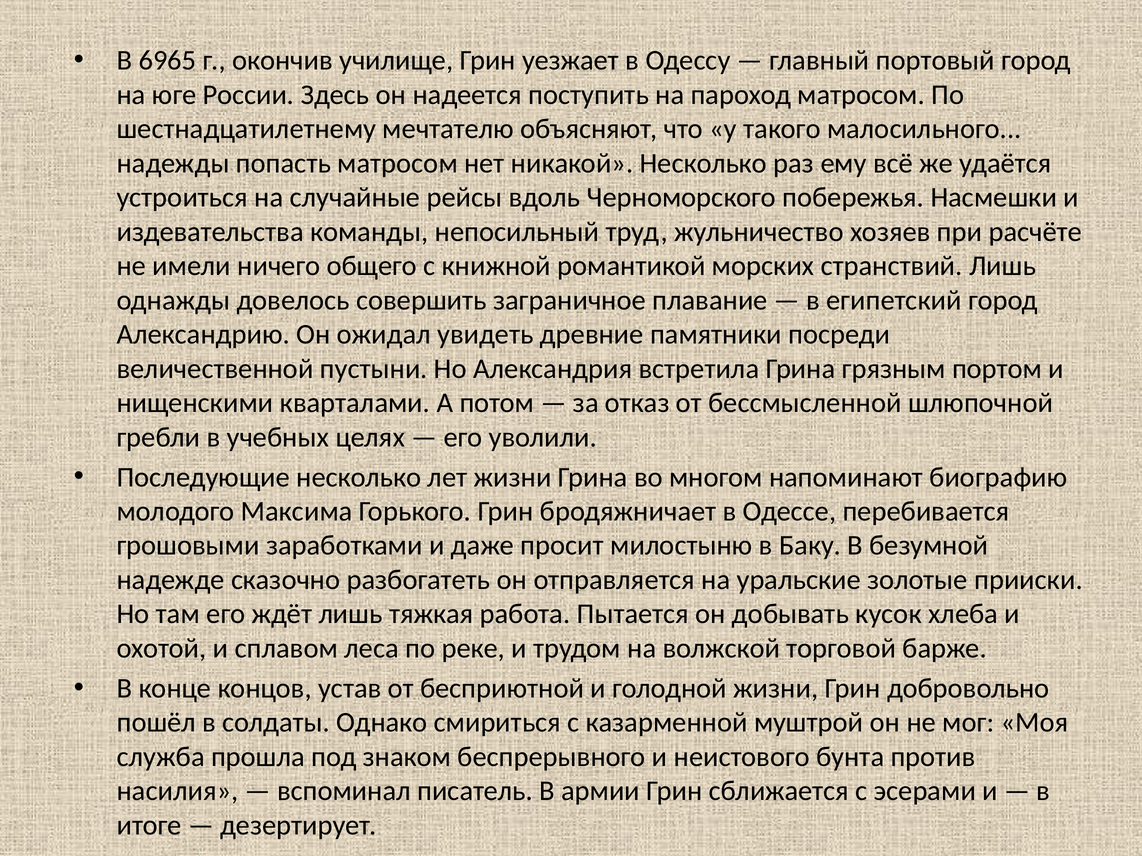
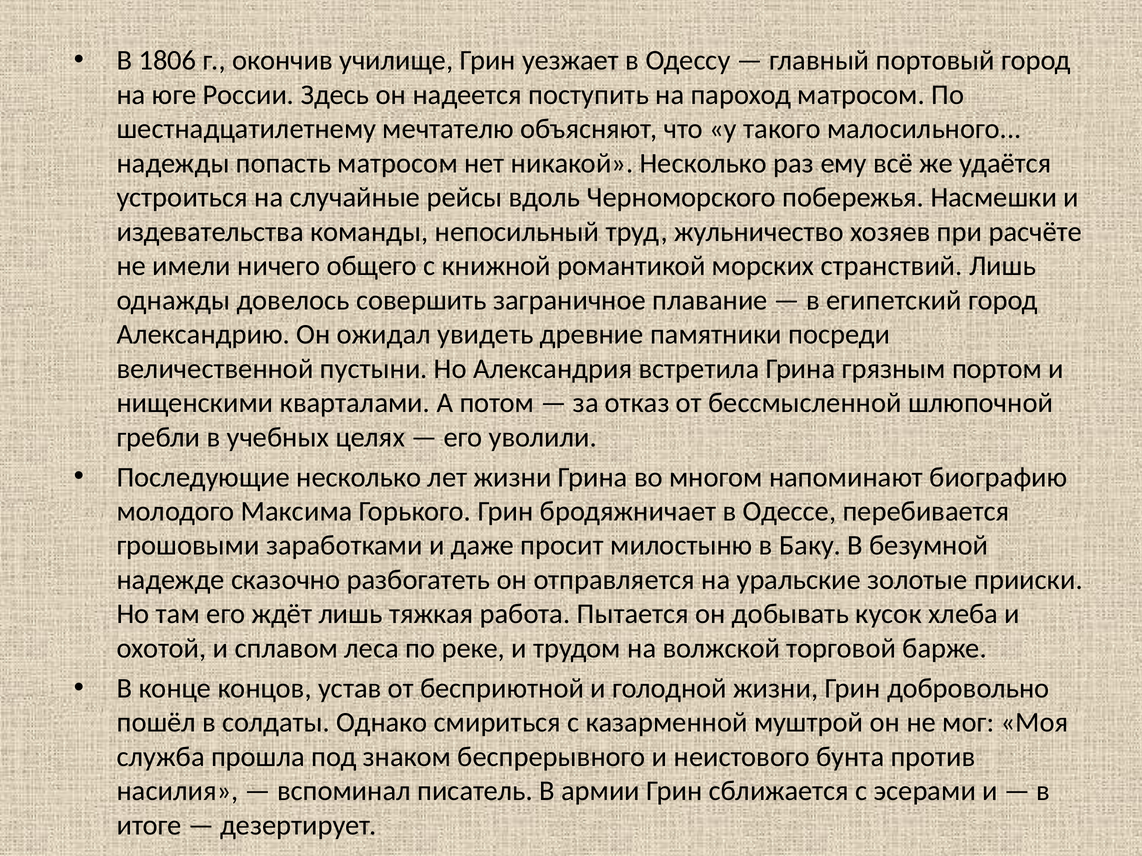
6965: 6965 -> 1806
